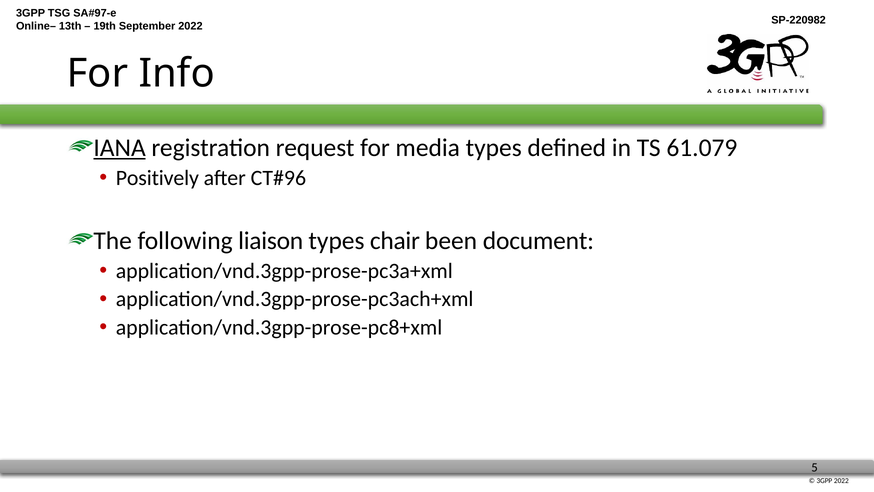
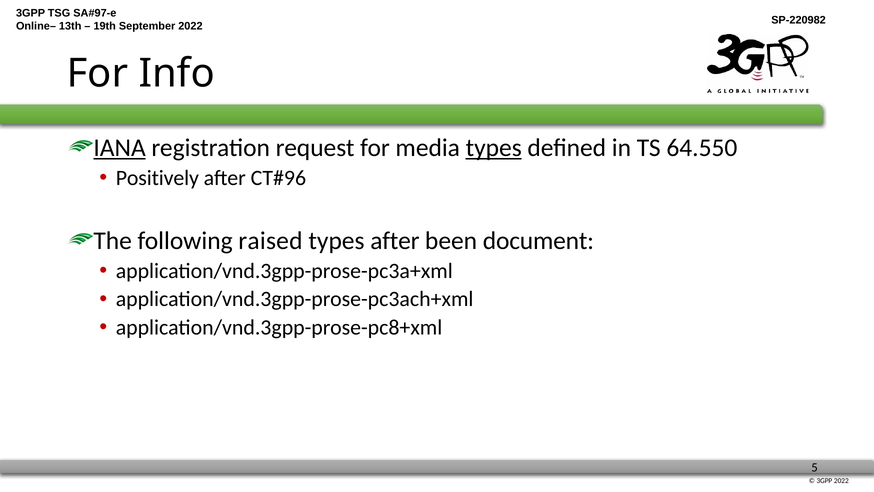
types at (494, 148) underline: none -> present
61.079: 61.079 -> 64.550
liaison: liaison -> raised
types chair: chair -> after
